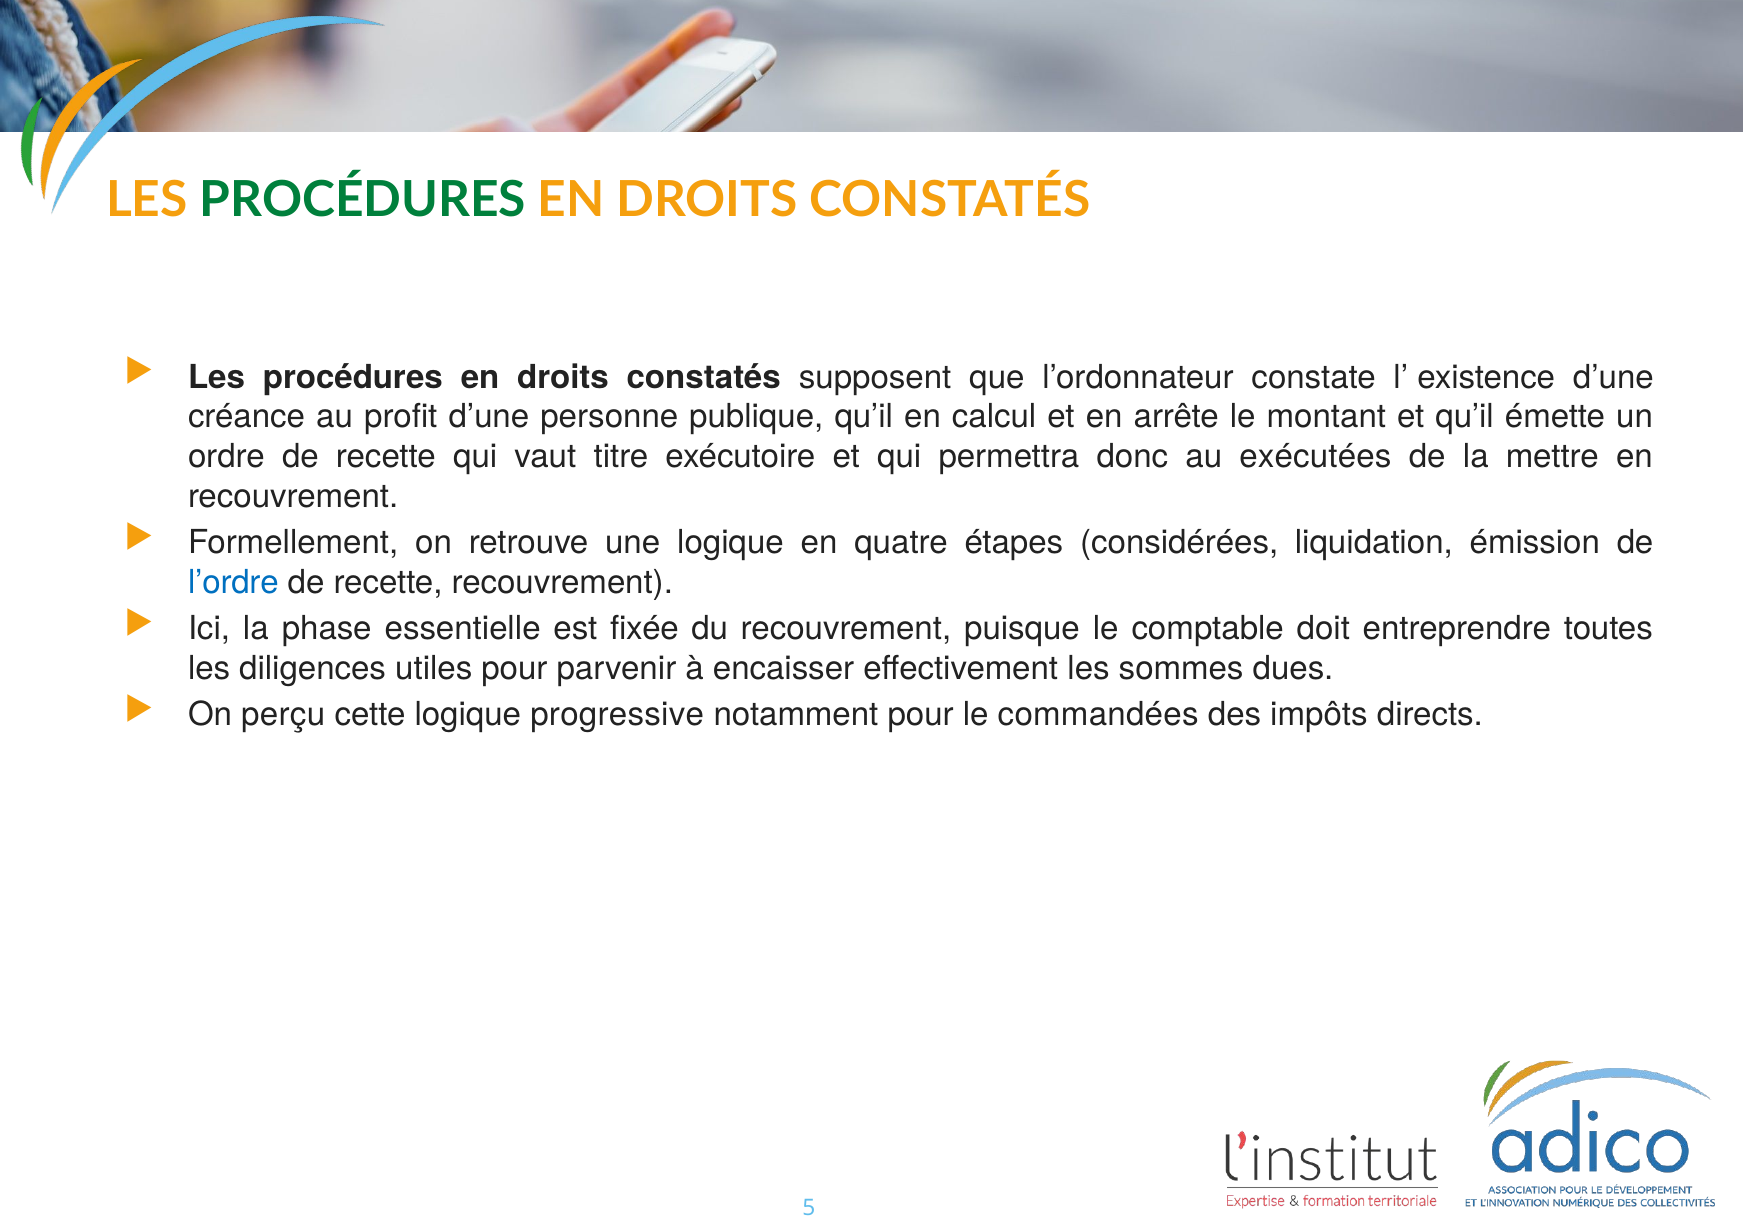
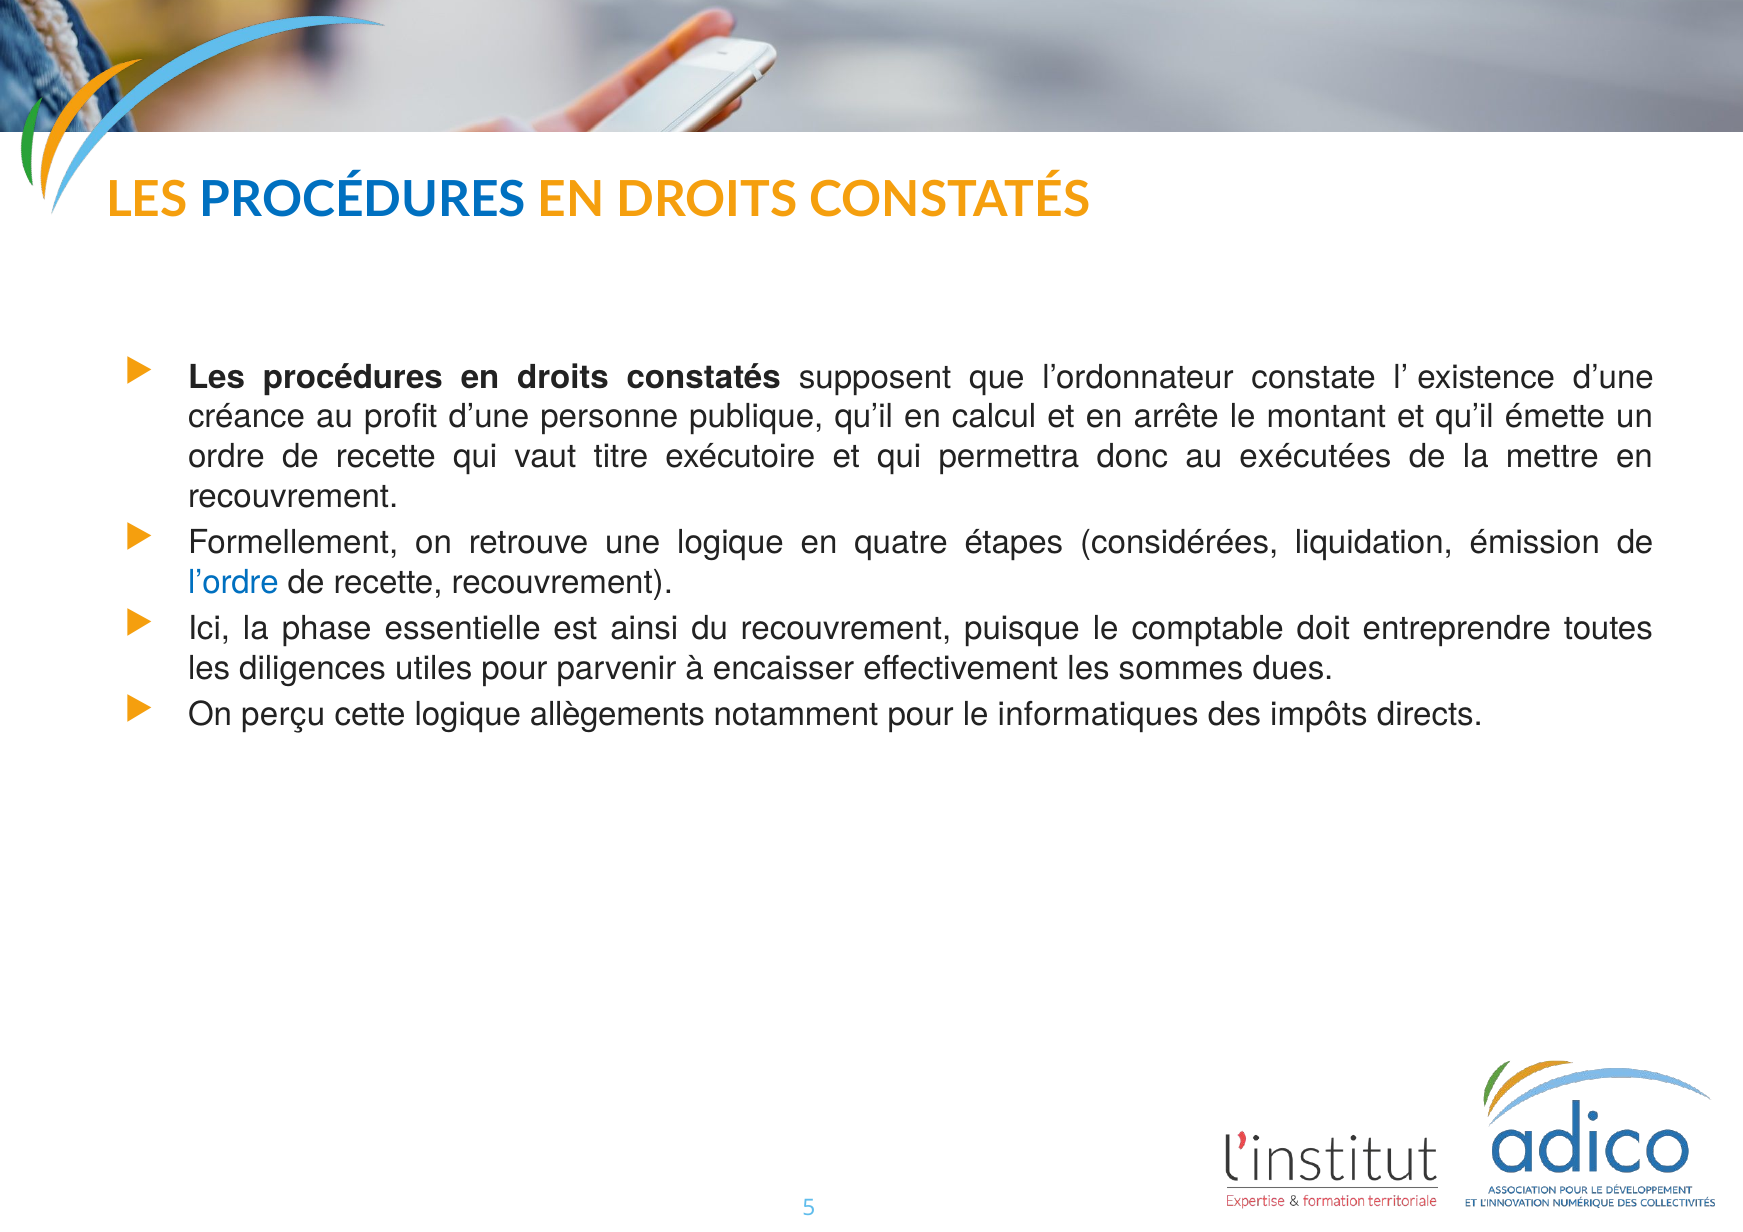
PROCÉDURES at (363, 200) colour: green -> blue
fixée: fixée -> ainsi
progressive: progressive -> allègements
commandées: commandées -> informatiques
